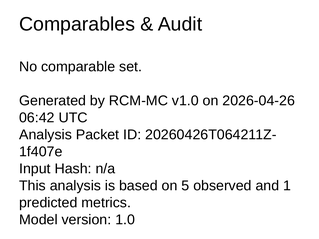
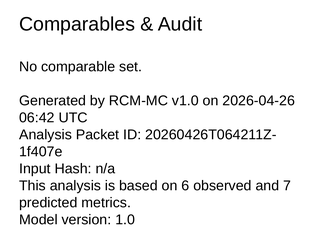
5: 5 -> 6
1: 1 -> 7
